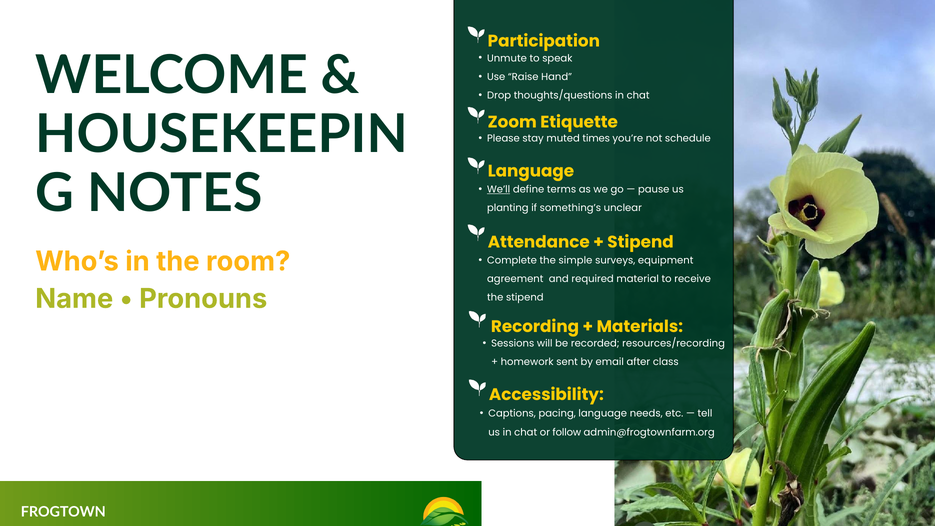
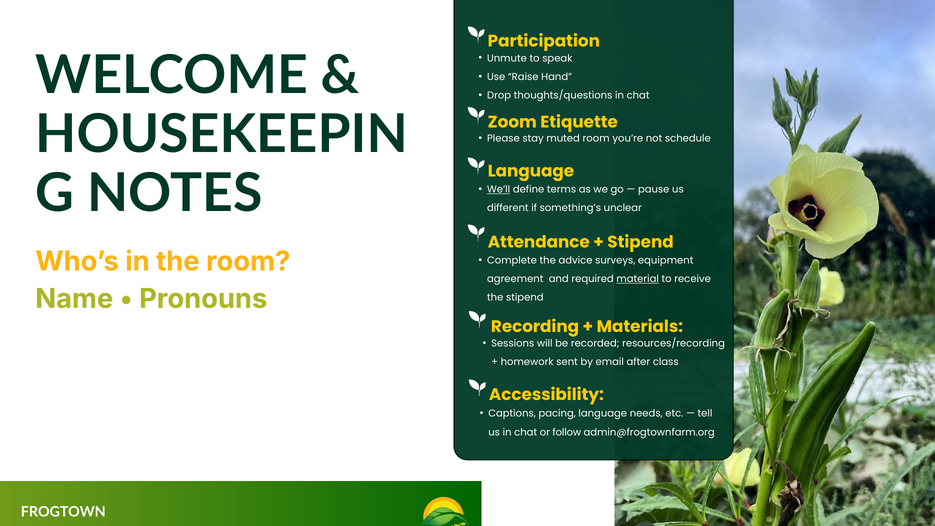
muted times: times -> room
planting: planting -> different
simple: simple -> advice
material underline: none -> present
